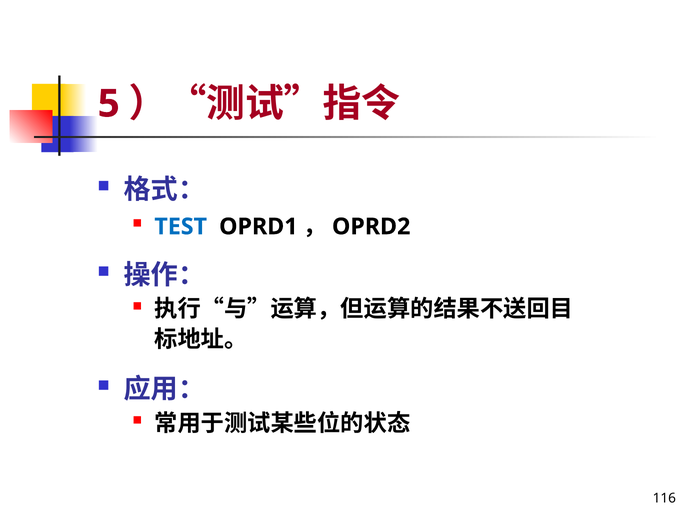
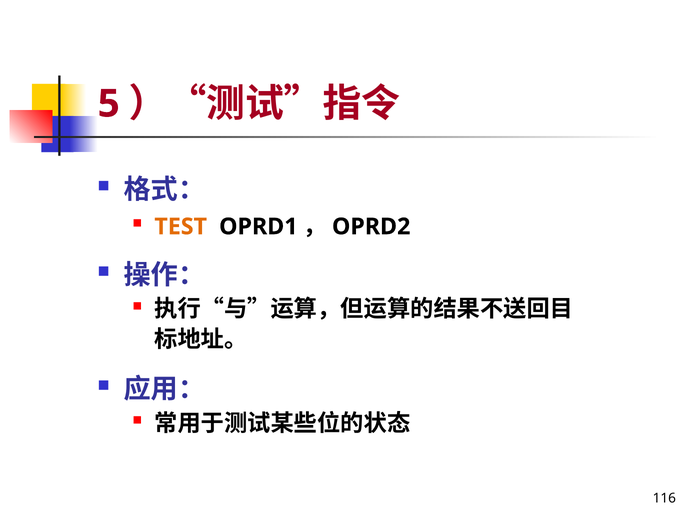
TEST colour: blue -> orange
